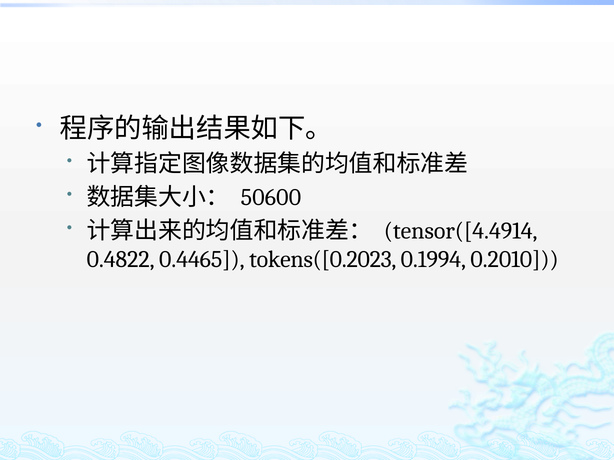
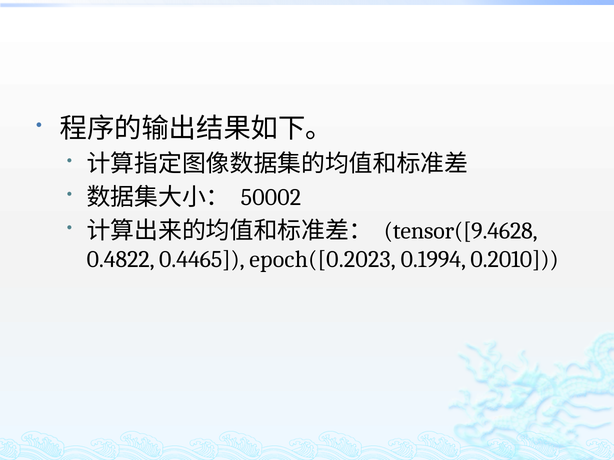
50600: 50600 -> 50002
tensor([4.4914: tensor([4.4914 -> tensor([9.4628
tokens([0.2023: tokens([0.2023 -> epoch([0.2023
